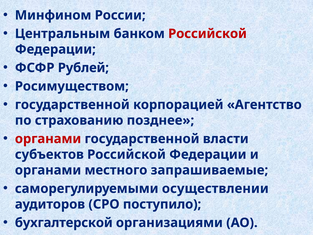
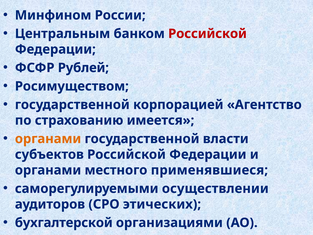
позднее: позднее -> имеется
органами at (48, 139) colour: red -> orange
запрашиваемые: запрашиваемые -> применявшиеся
поступило: поступило -> этических
